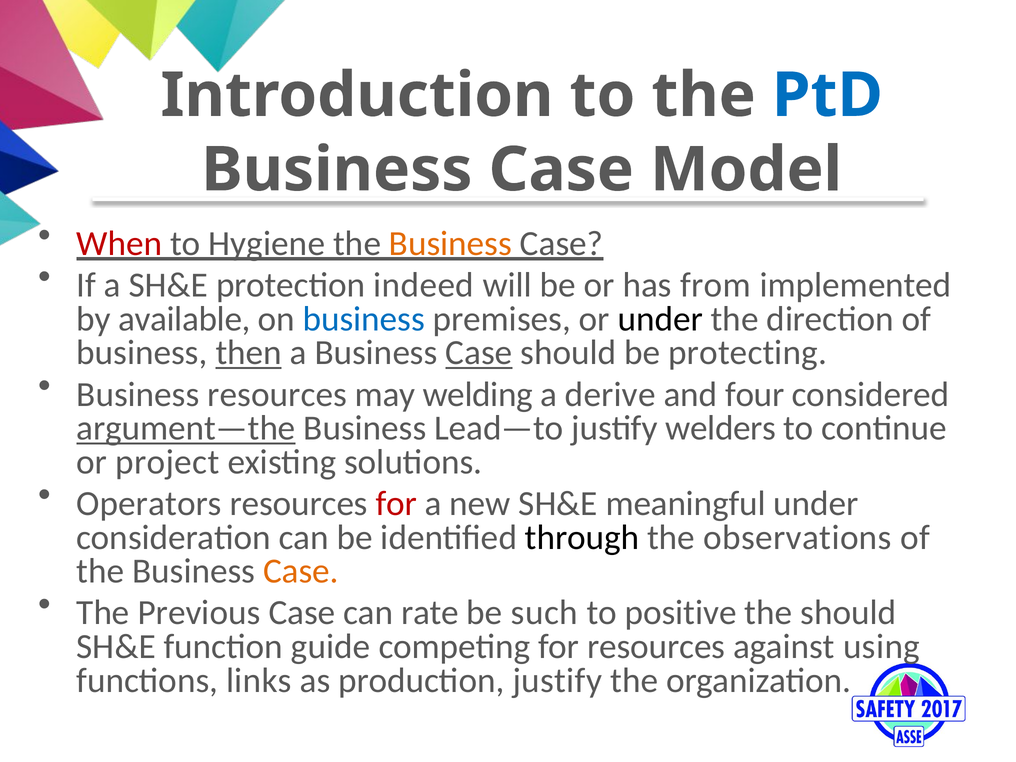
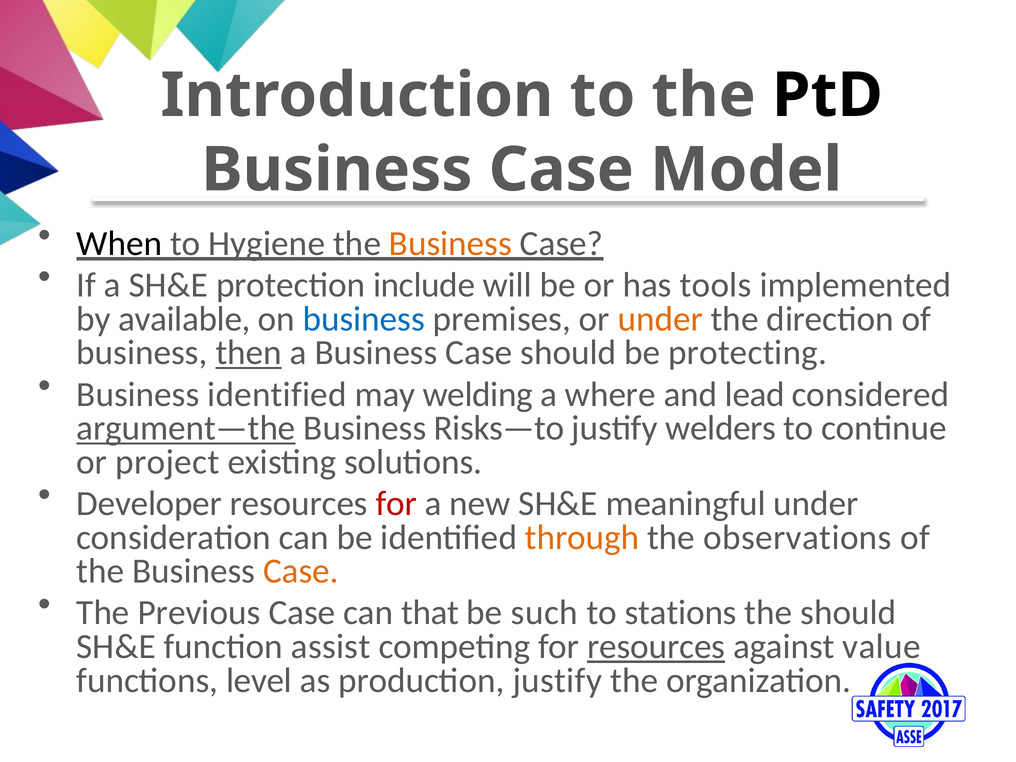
PtD colour: blue -> black
When colour: red -> black
indeed: indeed -> include
from: from -> tools
under at (660, 319) colour: black -> orange
Case at (479, 353) underline: present -> none
Business resources: resources -> identified
derive: derive -> where
four: four -> lead
Lead—to: Lead—to -> Risks—to
Operators: Operators -> Developer
through colour: black -> orange
rate: rate -> that
positive: positive -> stations
guide: guide -> assist
resources at (656, 647) underline: none -> present
using: using -> value
links: links -> level
